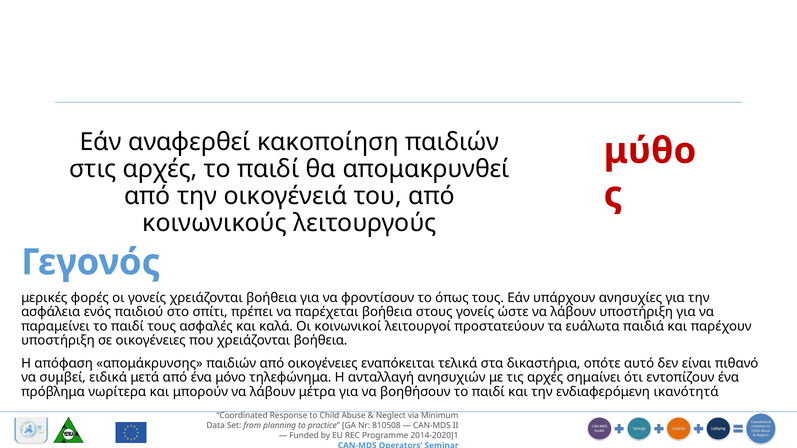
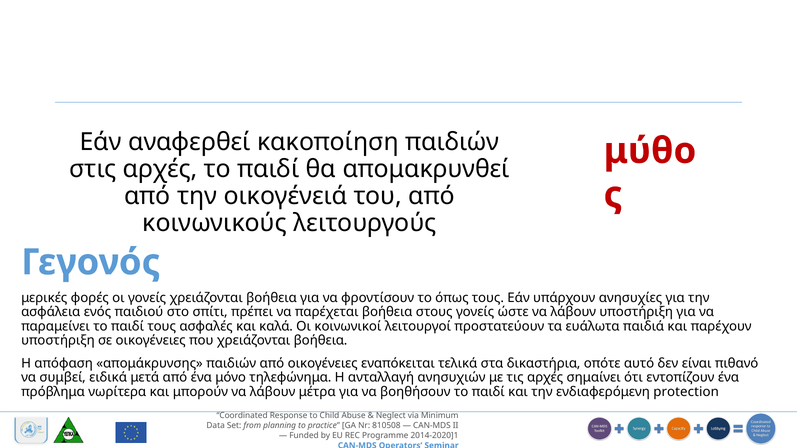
ικανότητά: ικανότητά -> protection
